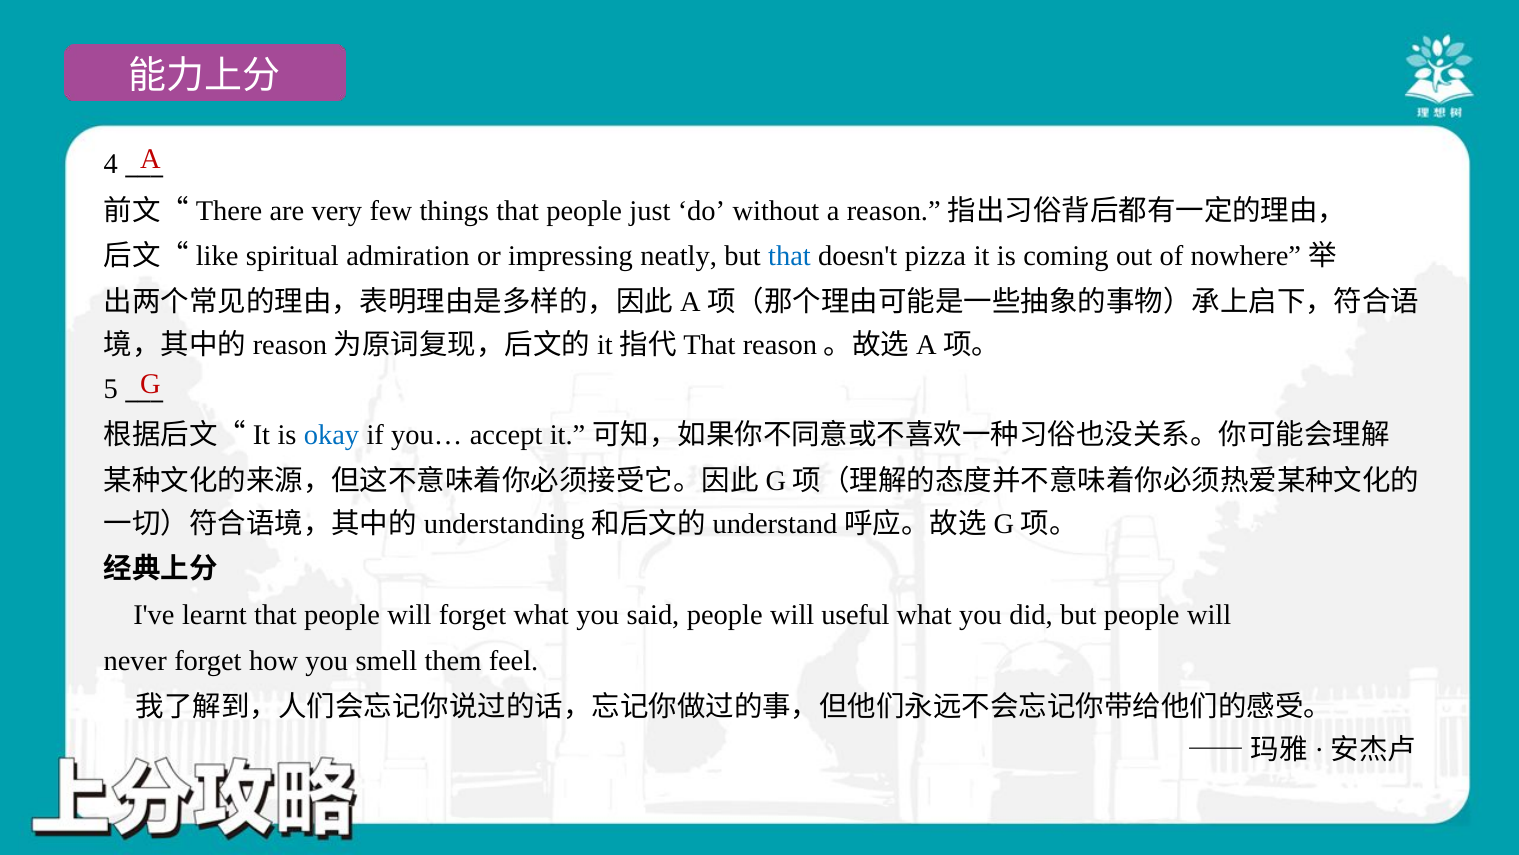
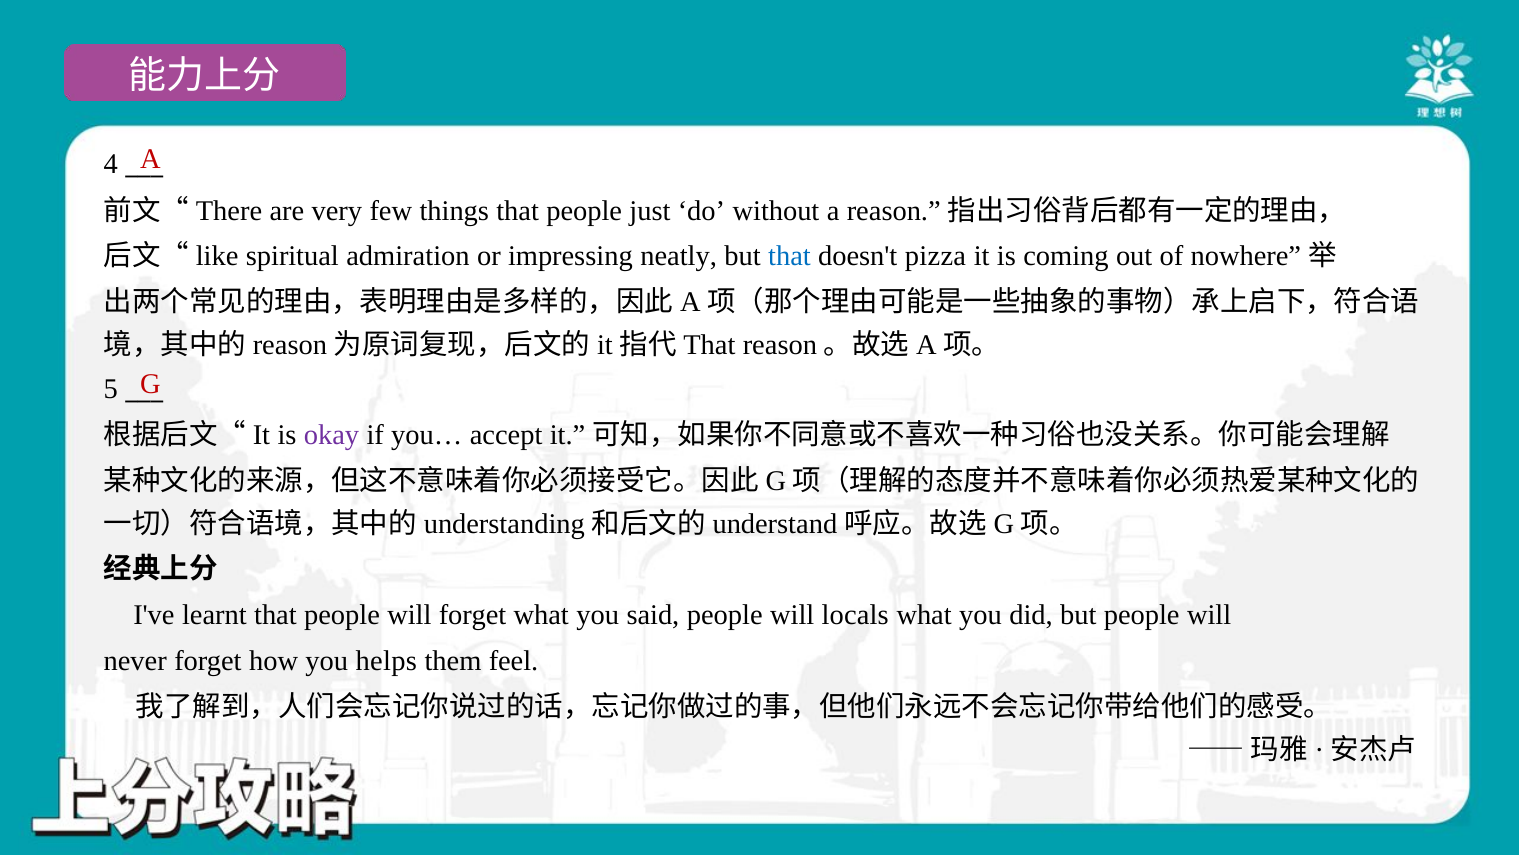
okay colour: blue -> purple
useful: useful -> locals
smell: smell -> helps
